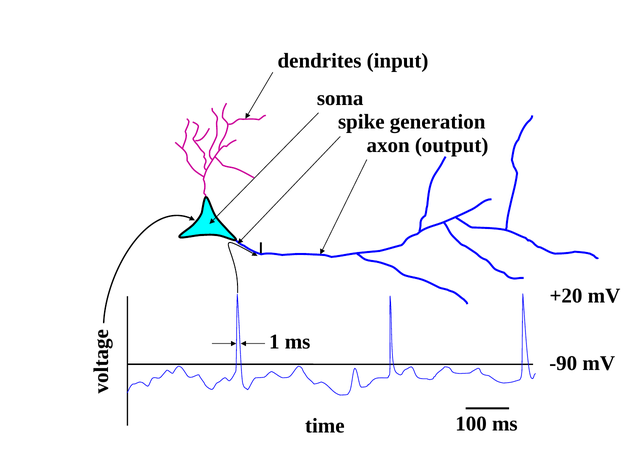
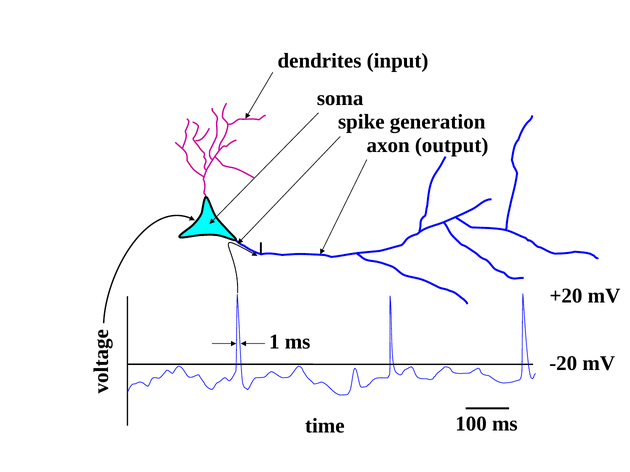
-90: -90 -> -20
